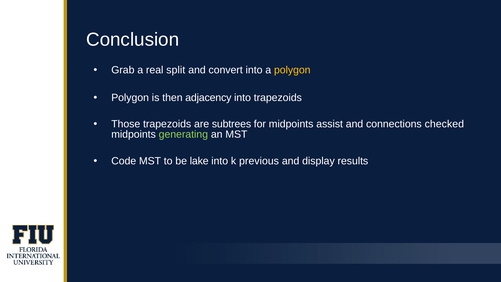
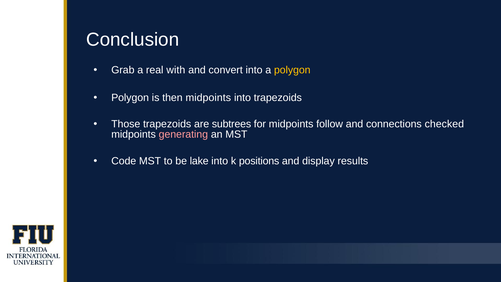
split: split -> with
then adjacency: adjacency -> midpoints
assist: assist -> follow
generating colour: light green -> pink
previous: previous -> positions
